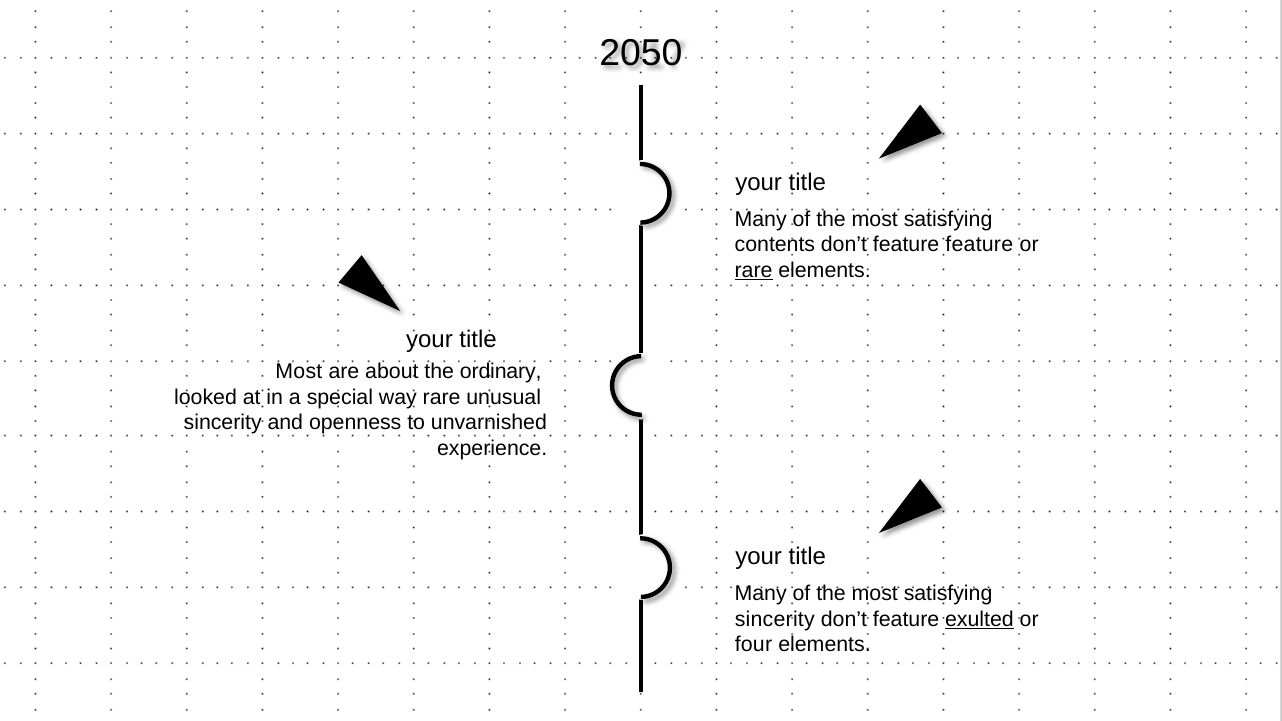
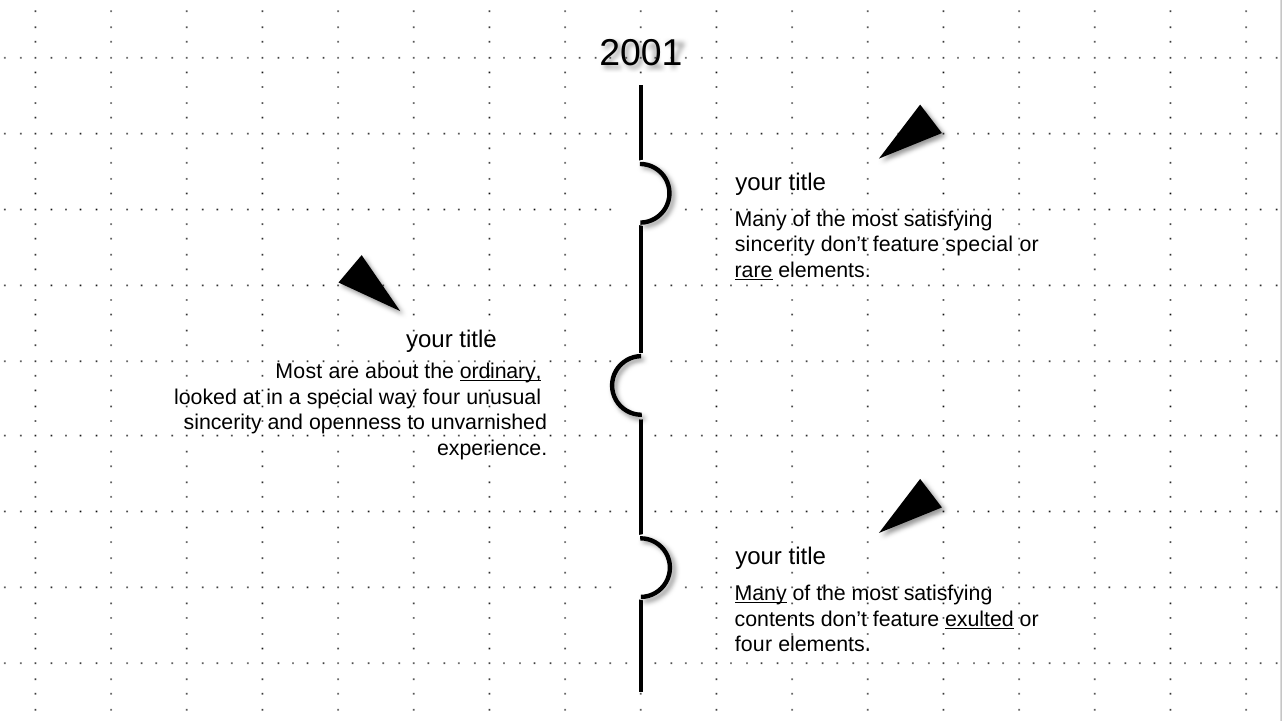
2050: 2050 -> 2001
contents at (775, 245): contents -> sincerity
feature feature: feature -> special
ordinary underline: none -> present
way rare: rare -> four
Many at (761, 594) underline: none -> present
sincerity at (775, 619): sincerity -> contents
